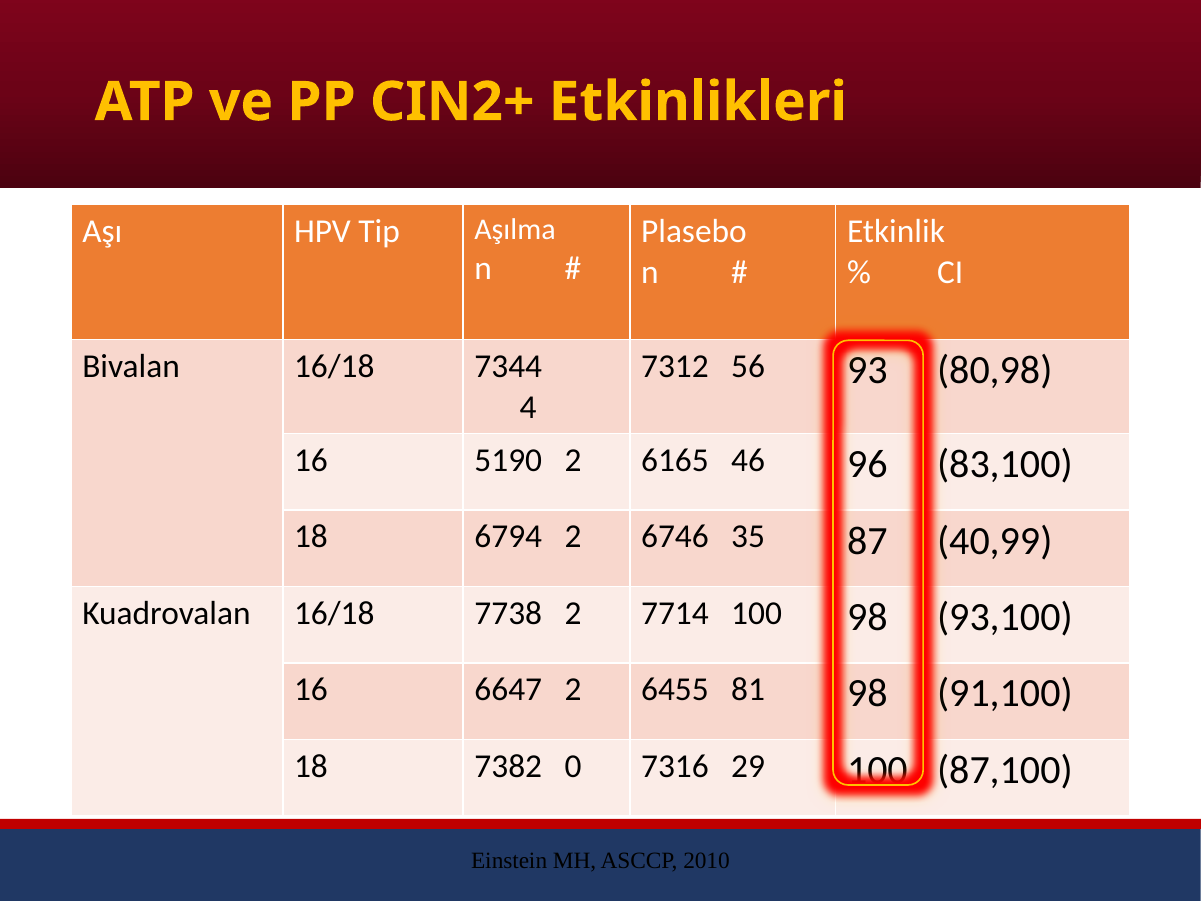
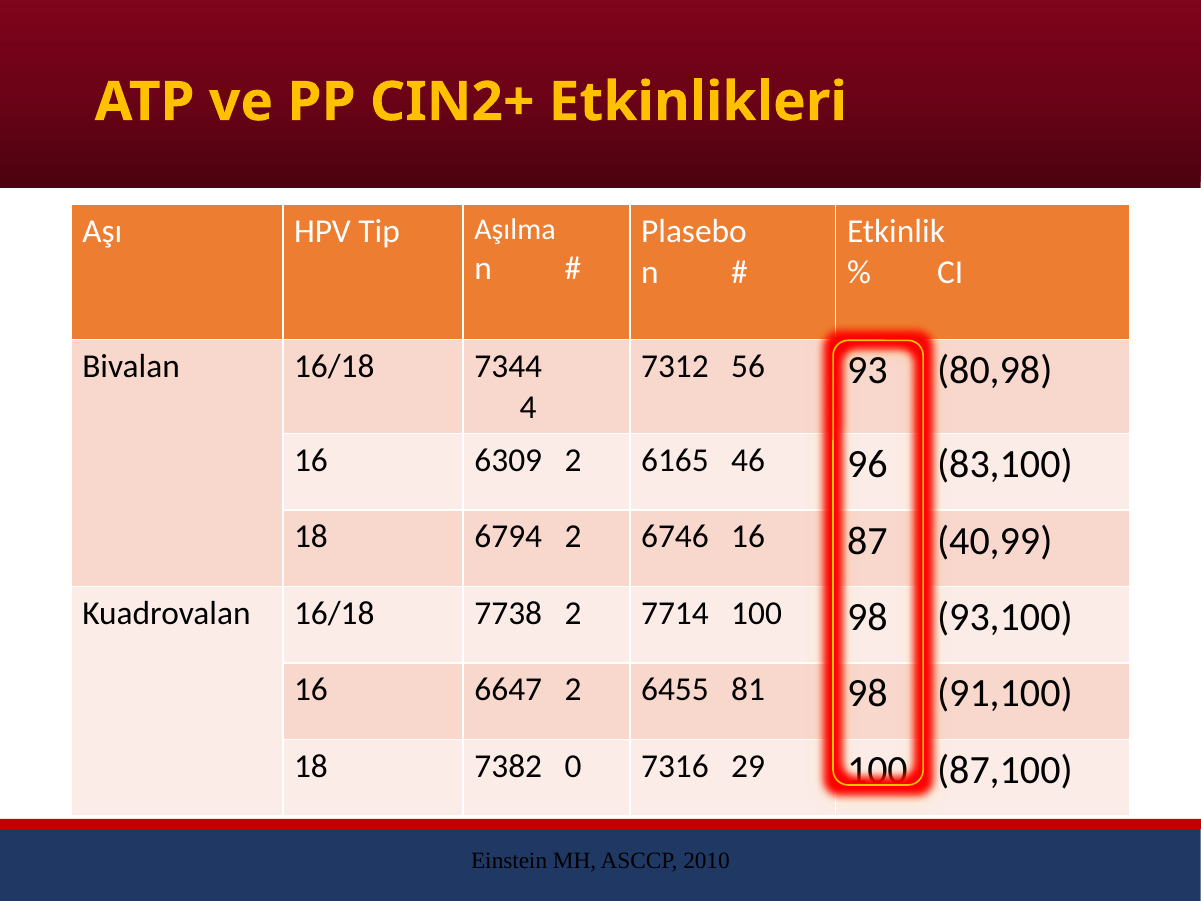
5190: 5190 -> 6309
6746 35: 35 -> 16
